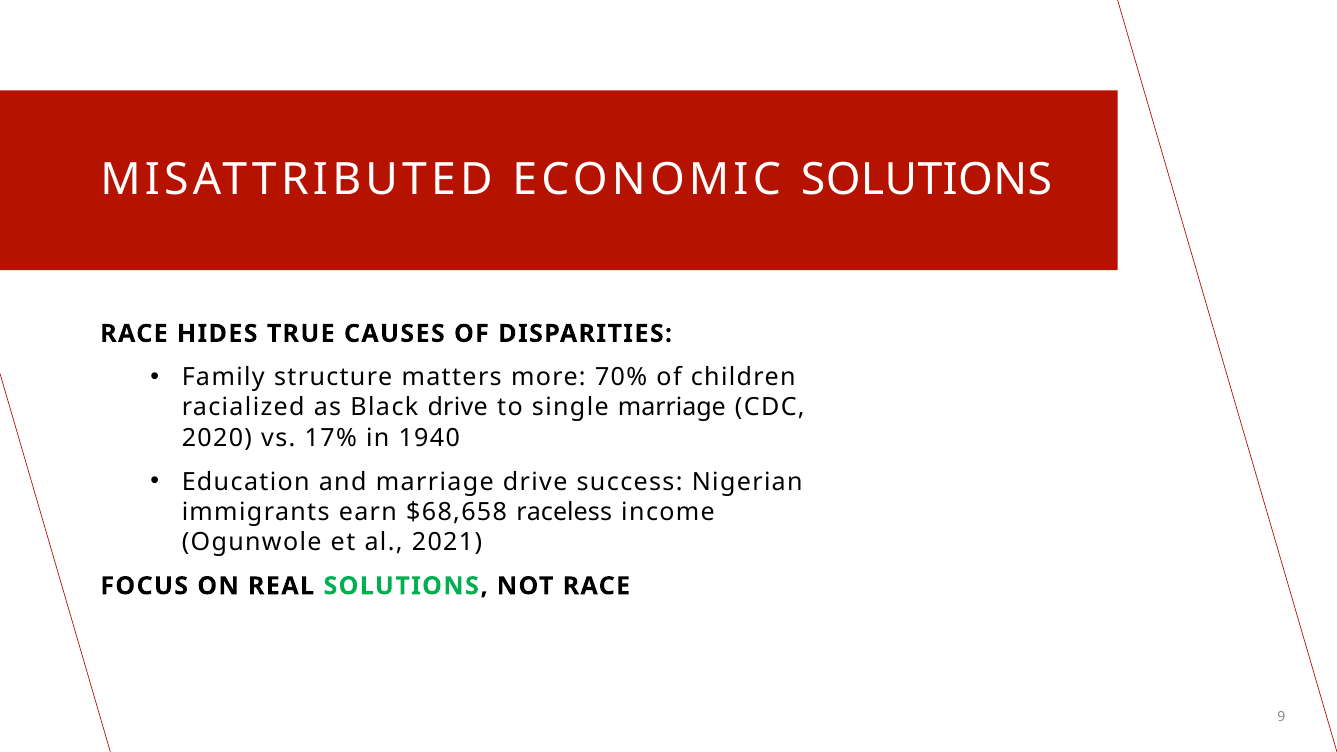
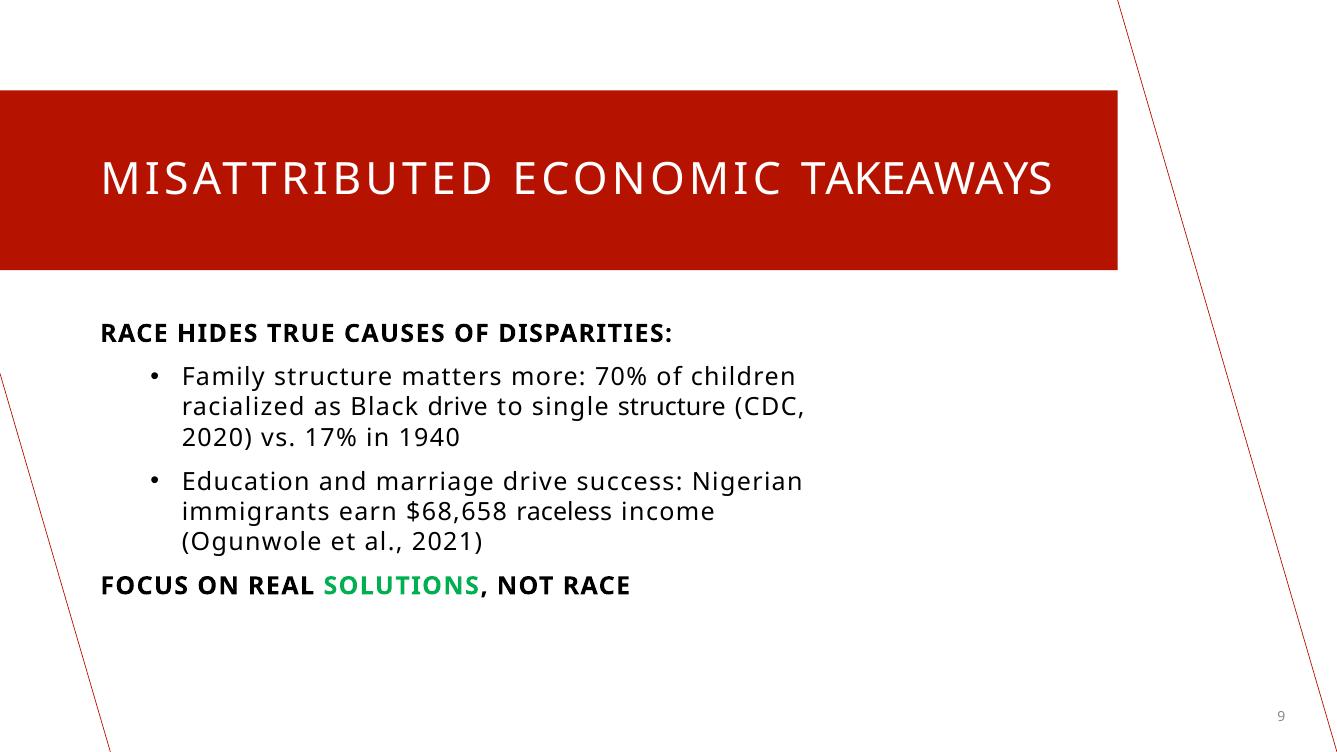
ECONOMIC SOLUTIONS: SOLUTIONS -> TAKEAWAYS
single marriage: marriage -> structure
